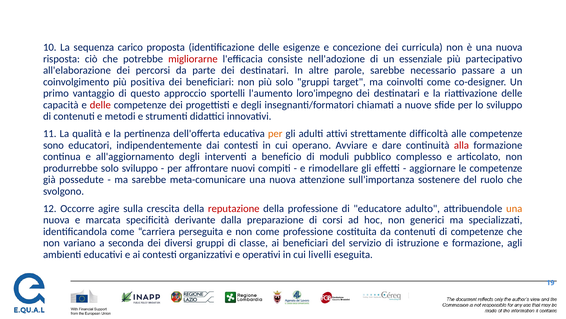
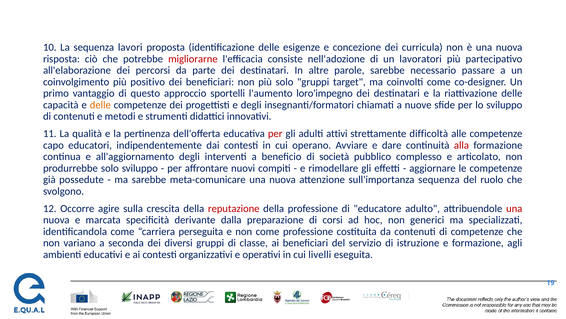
carico: carico -> lavori
essenziale: essenziale -> lavoratori
positiva: positiva -> positivo
delle at (100, 105) colour: red -> orange
per at (275, 134) colour: orange -> red
sono: sono -> capo
moduli: moduli -> società
sull'importanza sostenere: sostenere -> sequenza
una at (514, 208) colour: orange -> red
